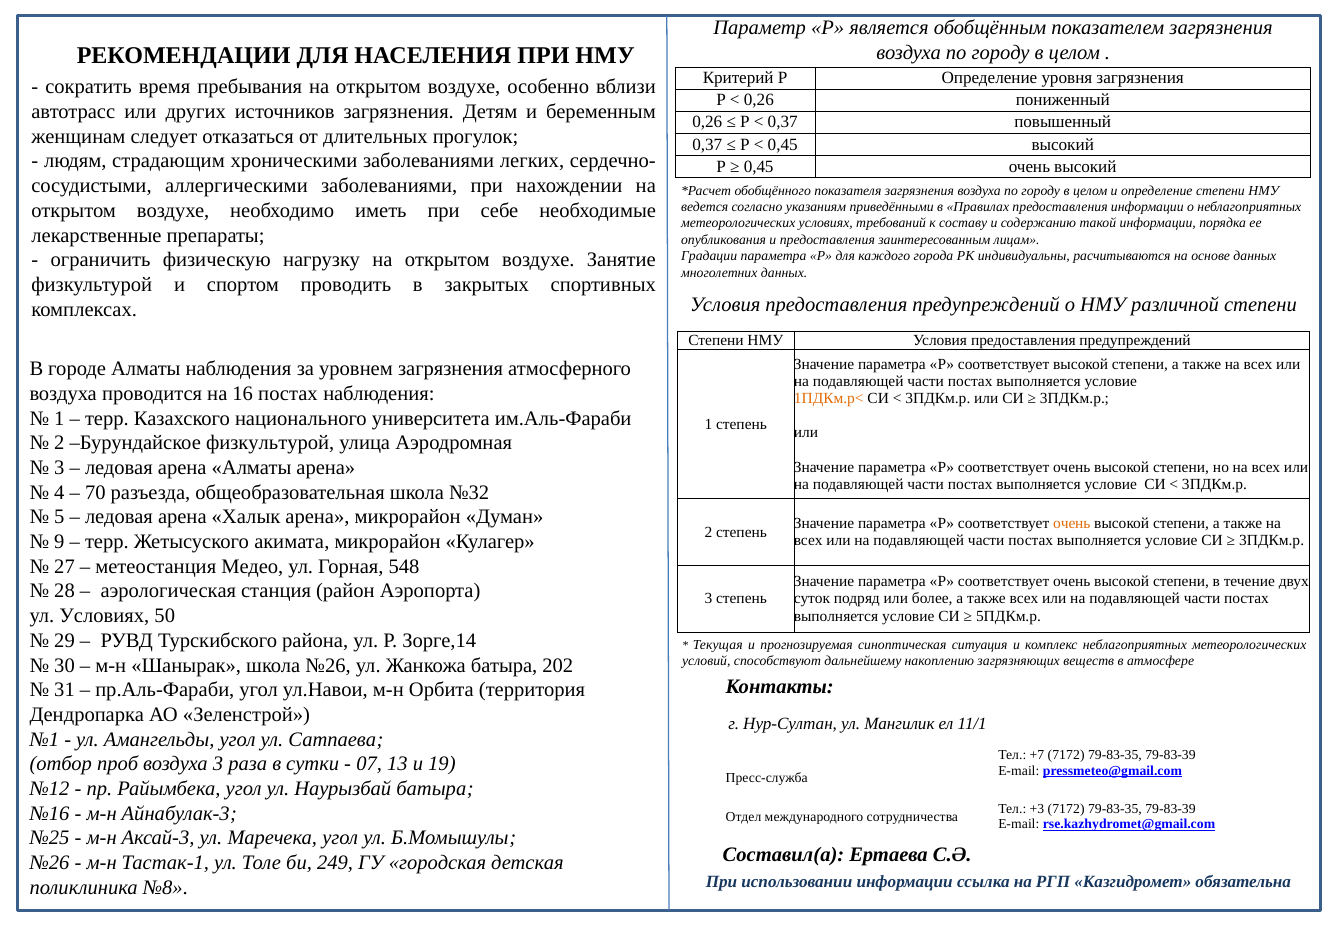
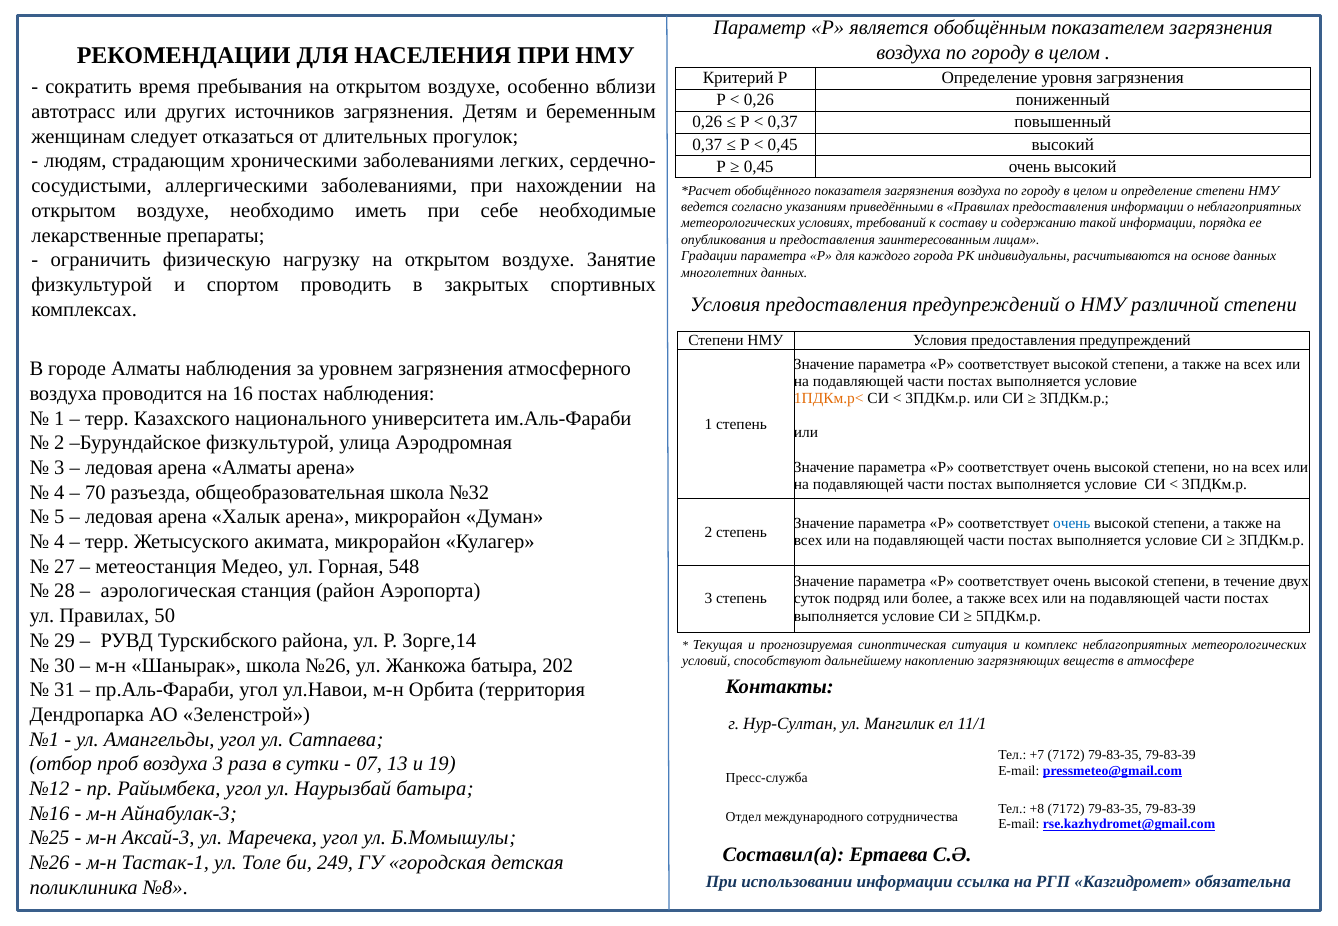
очень at (1072, 524) colour: orange -> blue
9 at (59, 542): 9 -> 4
ул Условиях: Условиях -> Правилах
+3: +3 -> +8
